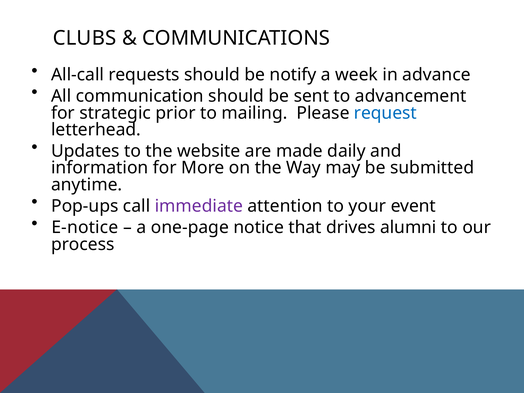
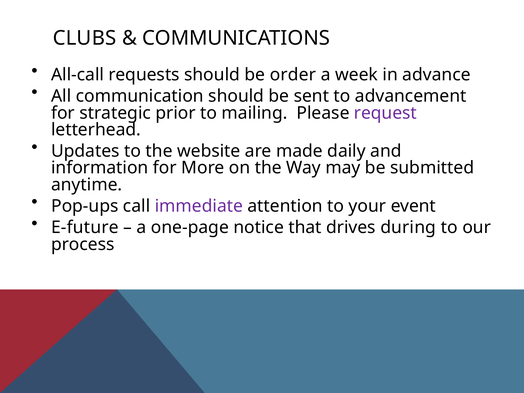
notify: notify -> order
request colour: blue -> purple
E-notice: E-notice -> E-future
alumni: alumni -> during
